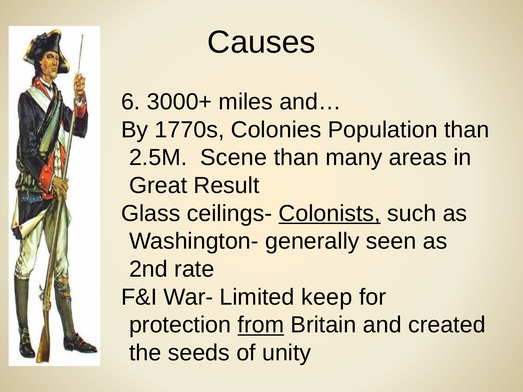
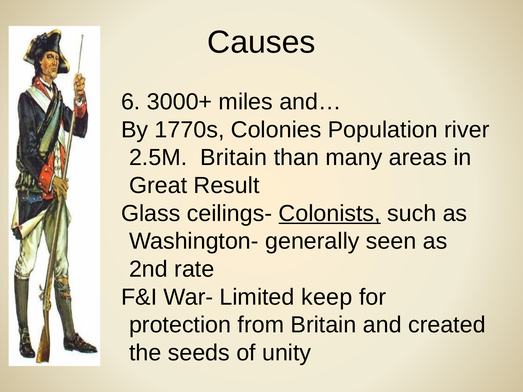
Population than: than -> river
2.5M Scene: Scene -> Britain
from underline: present -> none
